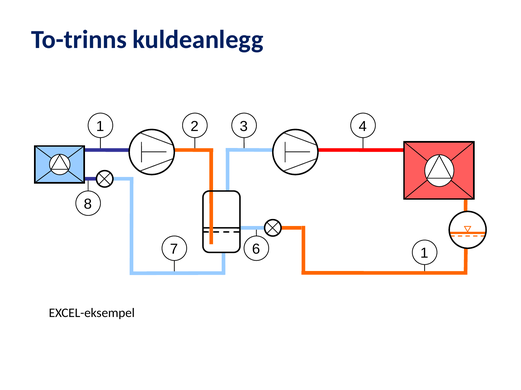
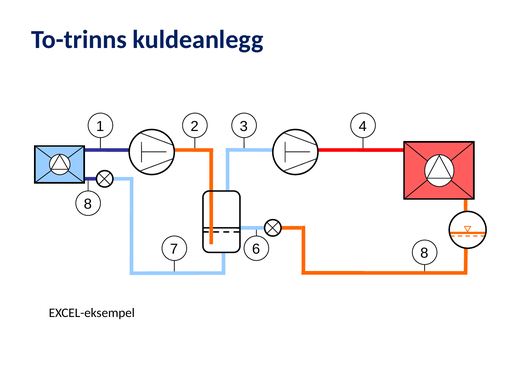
6 1: 1 -> 8
